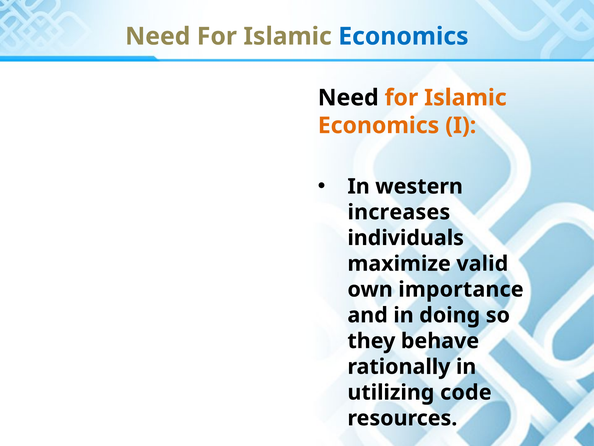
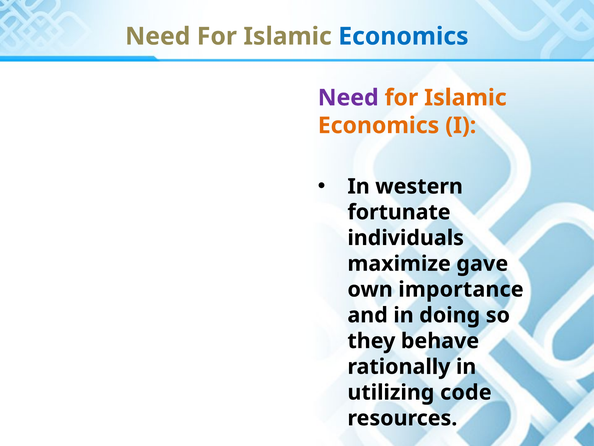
Need at (348, 98) colour: black -> purple
increases: increases -> fortunate
valid: valid -> gave
